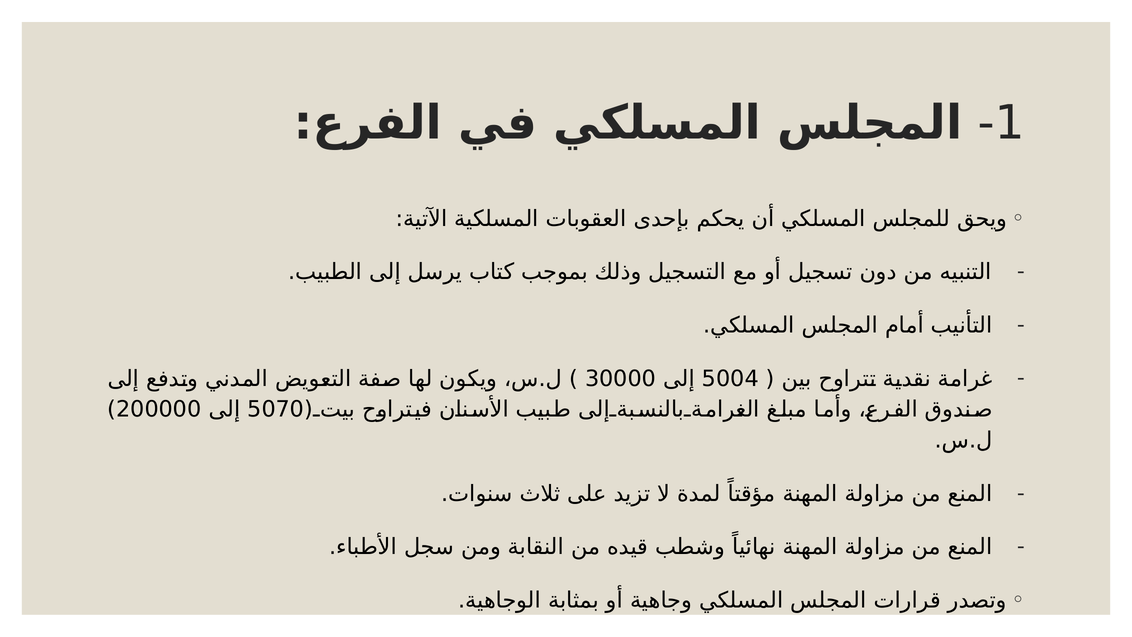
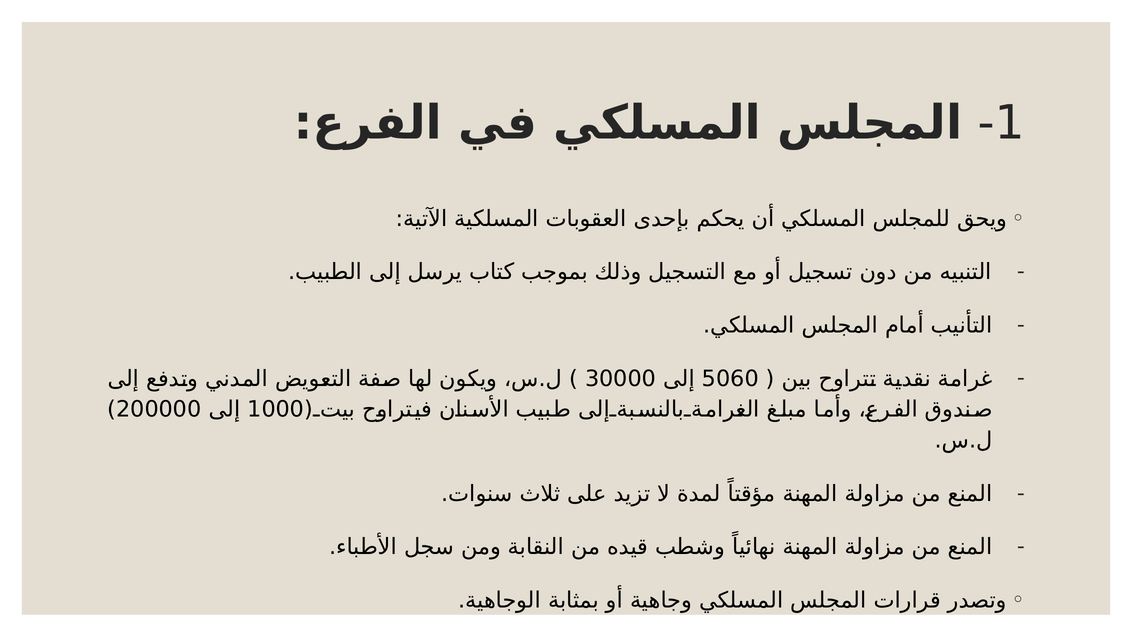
5004: 5004 -> 5060
5070: 5070 -> 1000
